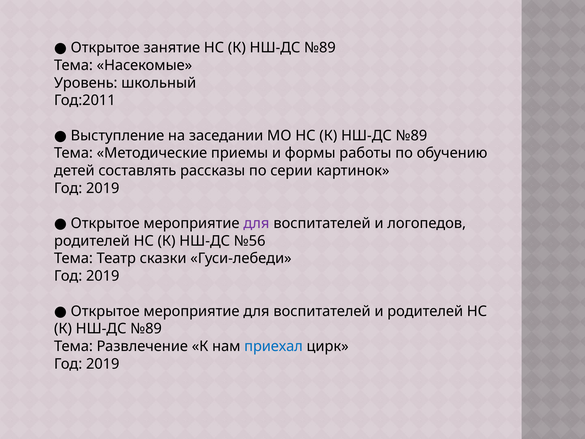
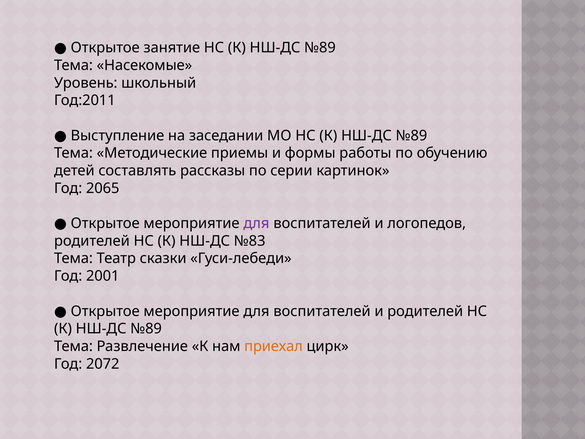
2019 at (103, 188): 2019 -> 2065
№56: №56 -> №83
2019 at (103, 276): 2019 -> 2001
приехал colour: blue -> orange
2019 at (103, 364): 2019 -> 2072
